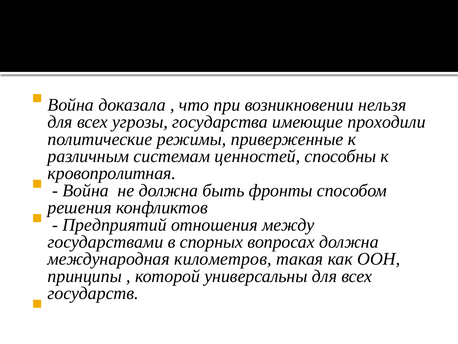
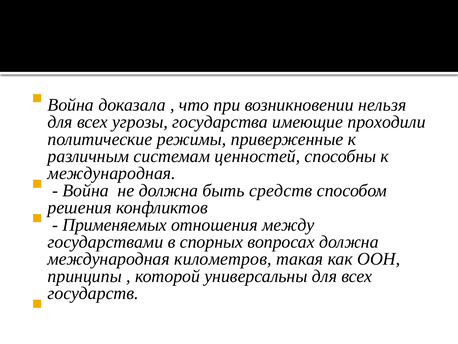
кровопролитная at (112, 173): кровопролитная -> международная
фронты: фронты -> средств
Предприятий: Предприятий -> Применяемых
